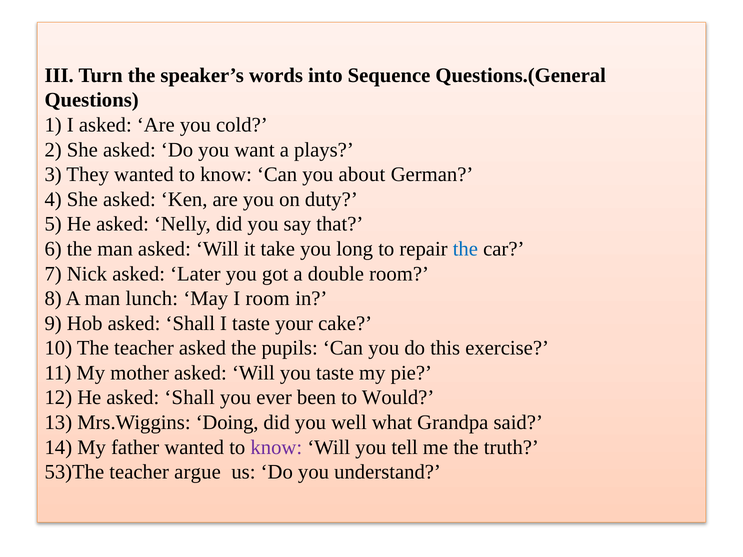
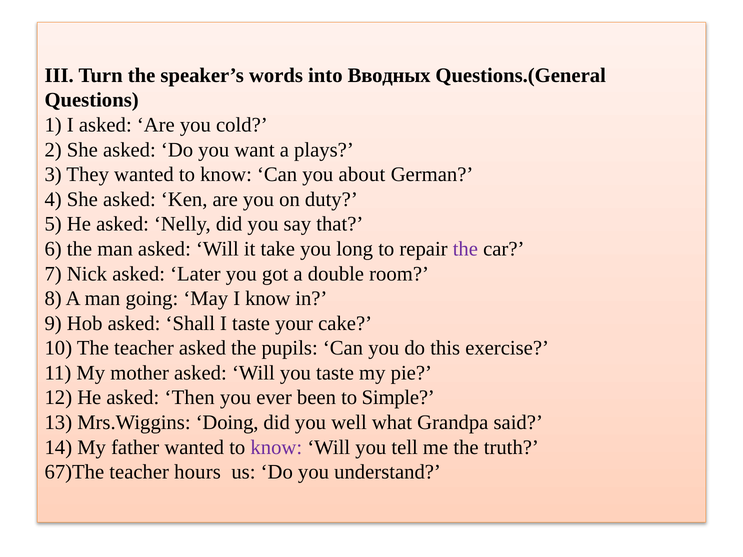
Sequence: Sequence -> Вводных
the at (465, 249) colour: blue -> purple
lunch: lunch -> going
I room: room -> know
He asked Shall: Shall -> Then
Would: Would -> Simple
53)The: 53)The -> 67)The
argue: argue -> hours
